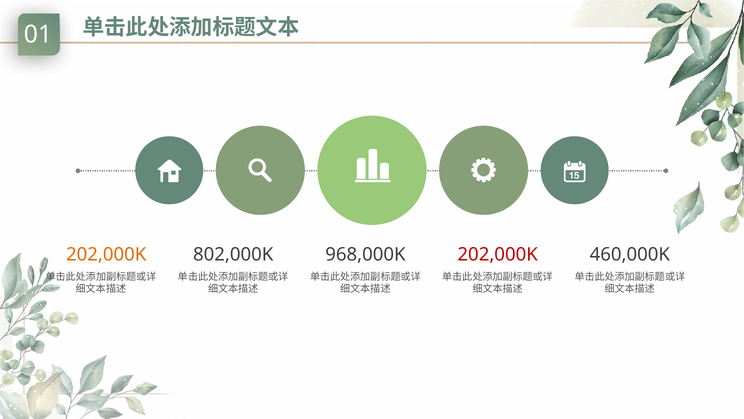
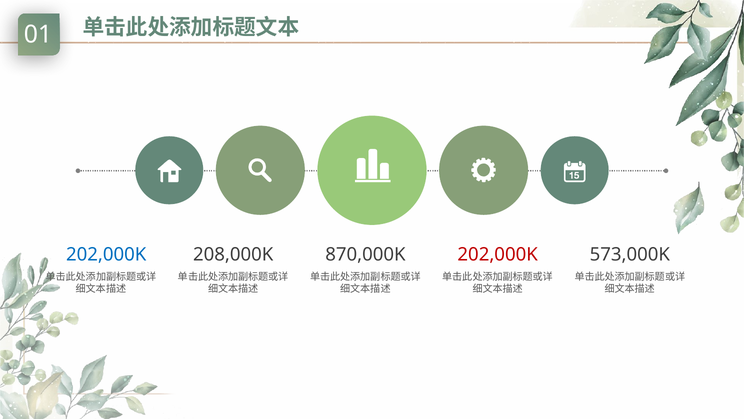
202,000K at (106, 254) colour: orange -> blue
802,000K: 802,000K -> 208,000K
968,000K: 968,000K -> 870,000K
460,000K: 460,000K -> 573,000K
